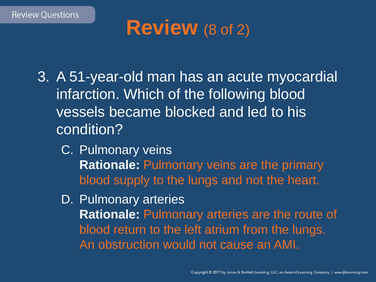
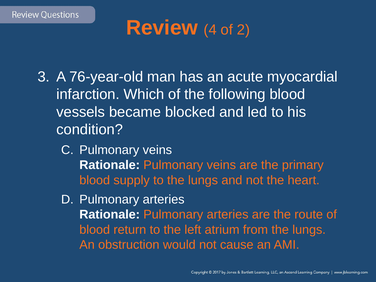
8: 8 -> 4
51-year-old: 51-year-old -> 76-year-old
